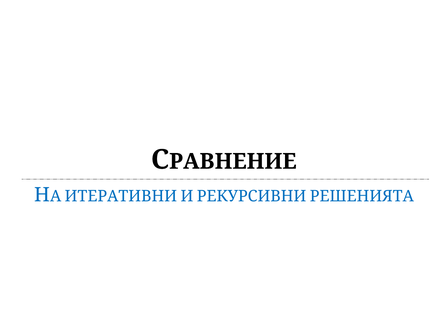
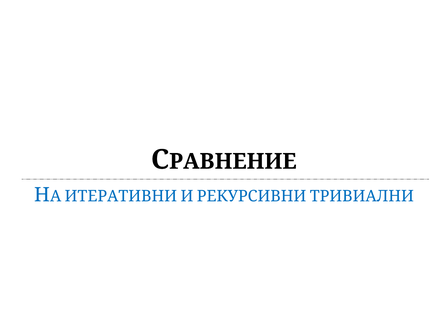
РЕШЕНИЯТА: РЕШЕНИЯТА -> ТРИВИАЛНИ
